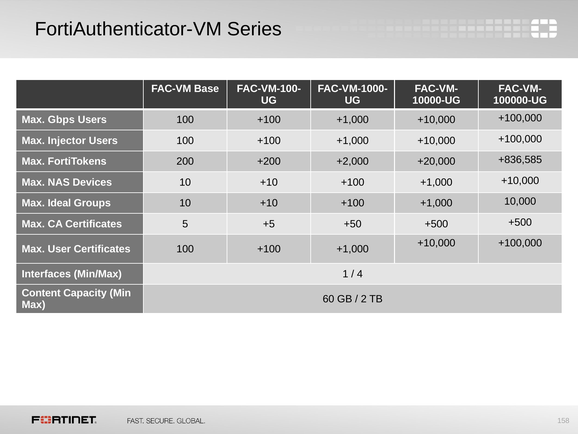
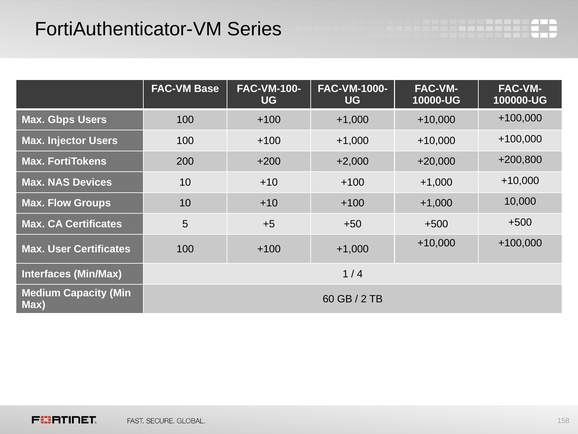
+836,585: +836,585 -> +200,800
Ideal: Ideal -> Flow
Content: Content -> Medium
